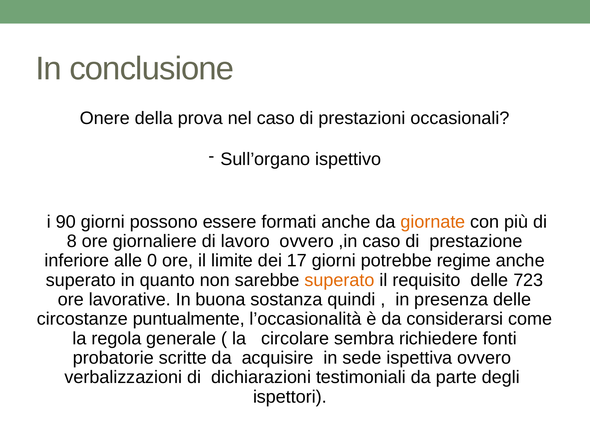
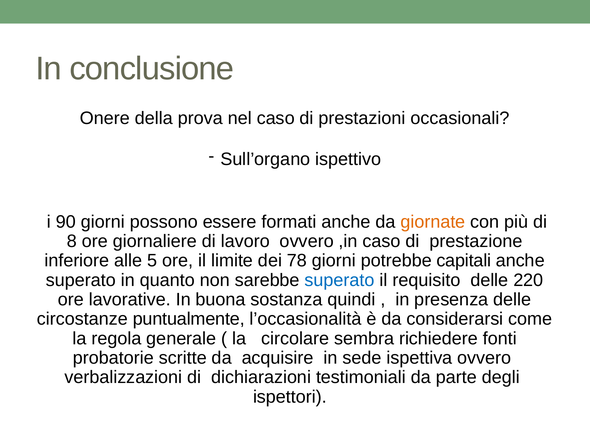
0: 0 -> 5
17: 17 -> 78
regime: regime -> capitali
superato at (340, 280) colour: orange -> blue
723: 723 -> 220
